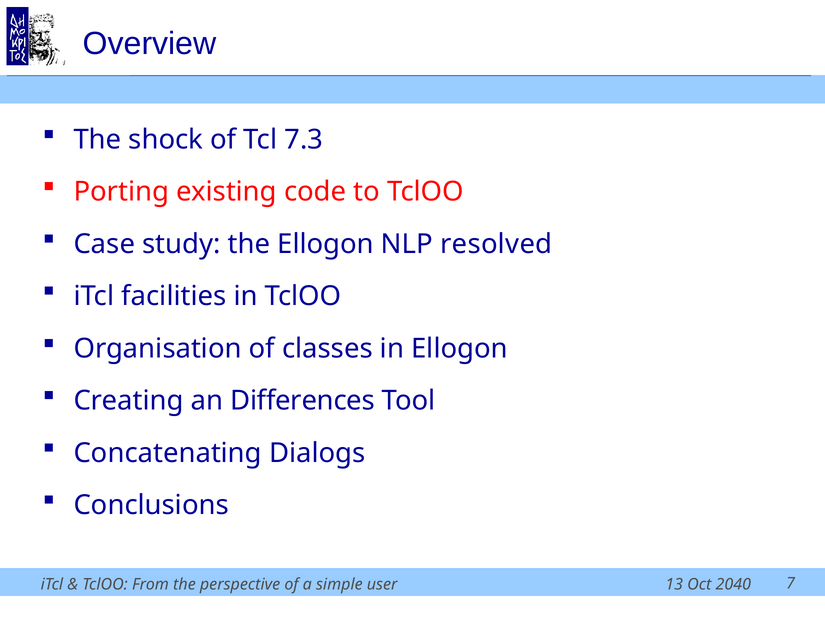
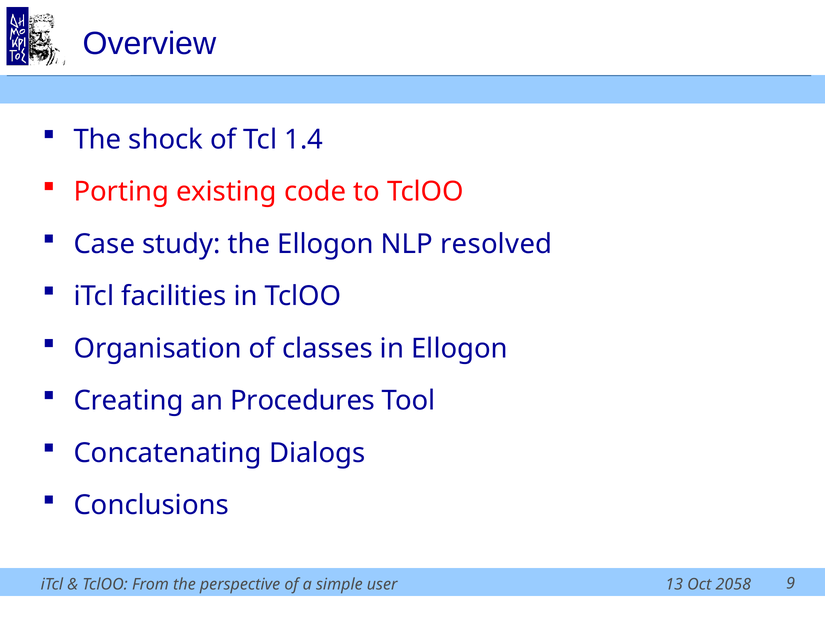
7.3: 7.3 -> 1.4
Differences: Differences -> Procedures
2040: 2040 -> 2058
7: 7 -> 9
